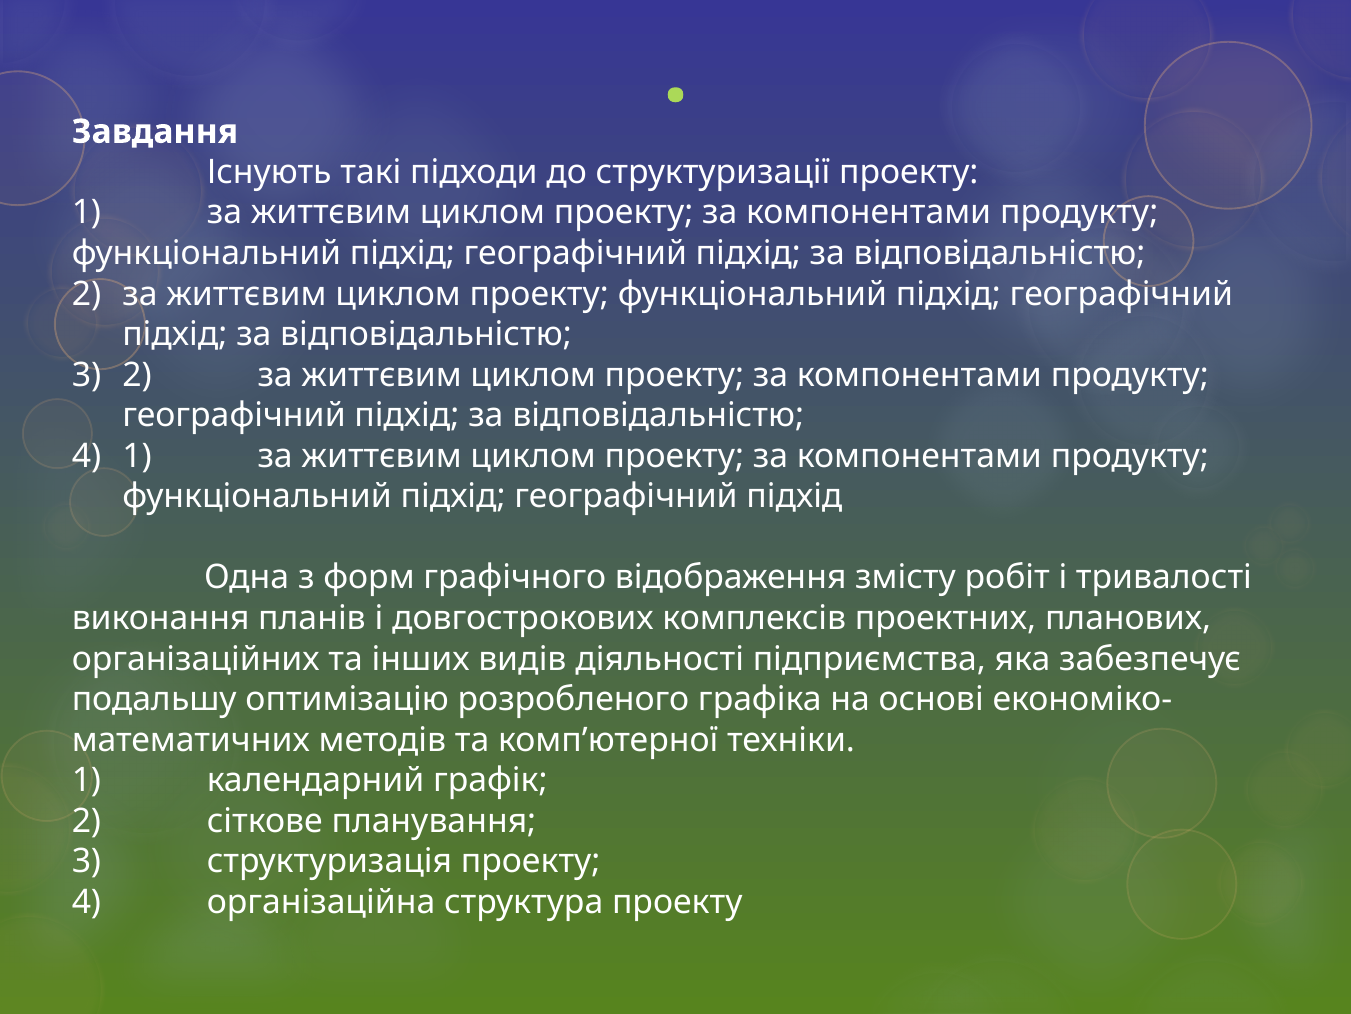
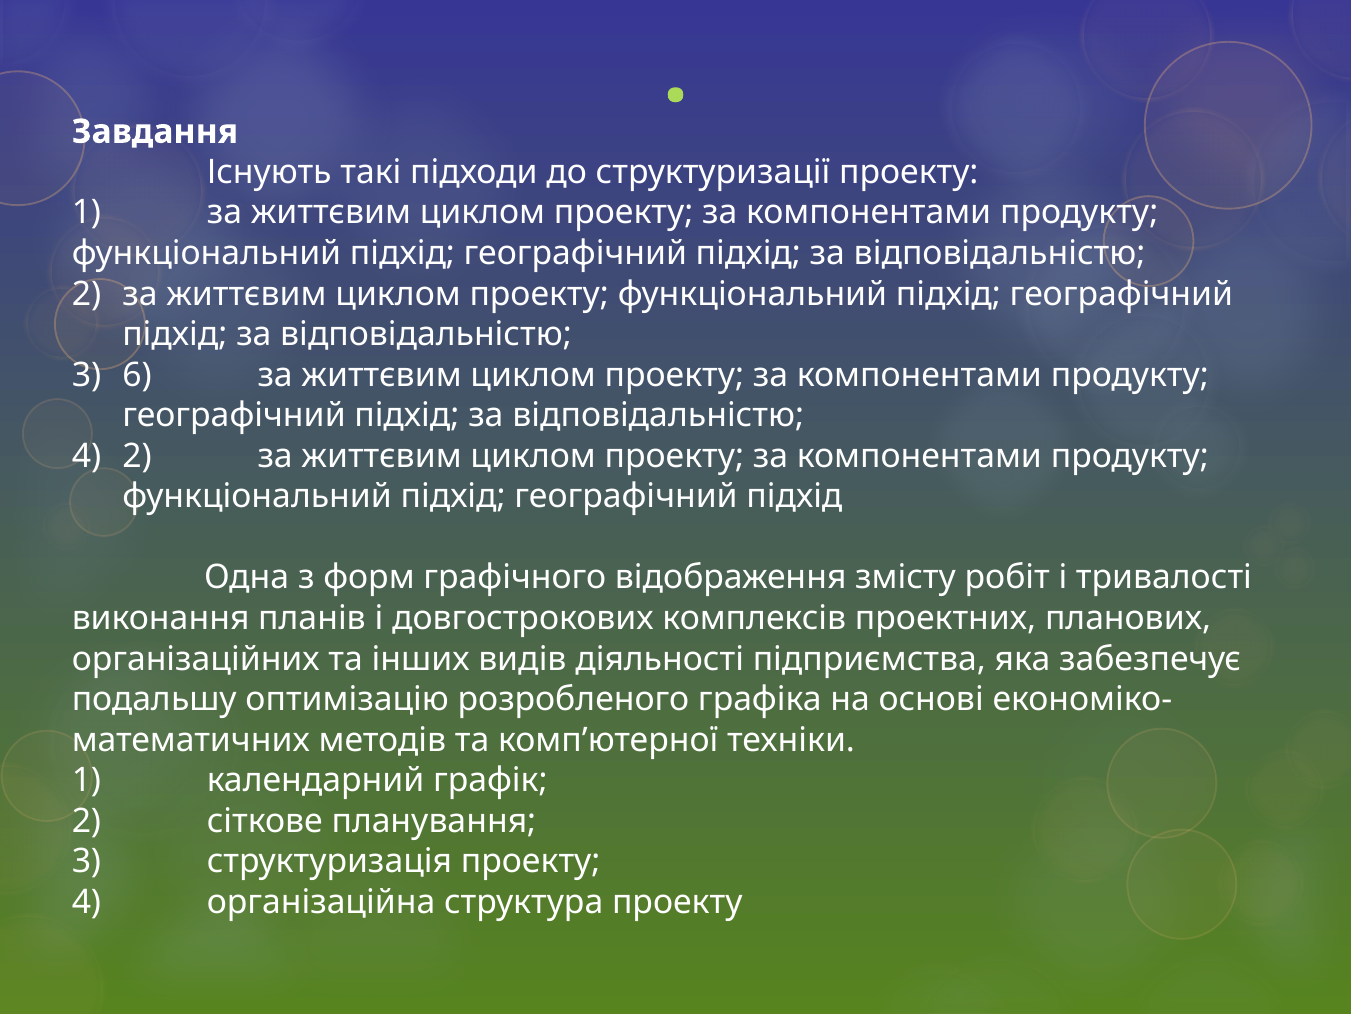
3 2: 2 -> 6
4 1: 1 -> 2
